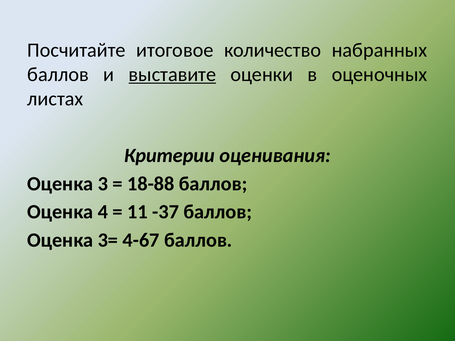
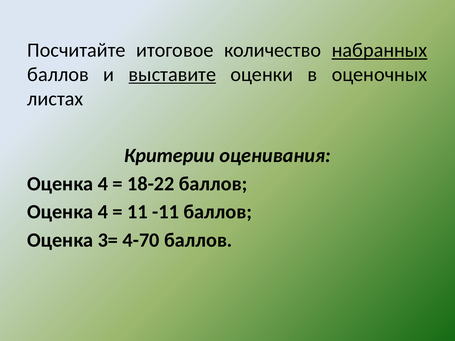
набранных underline: none -> present
3 at (103, 184): 3 -> 4
18-88: 18-88 -> 18-22
-37: -37 -> -11
4-67: 4-67 -> 4-70
